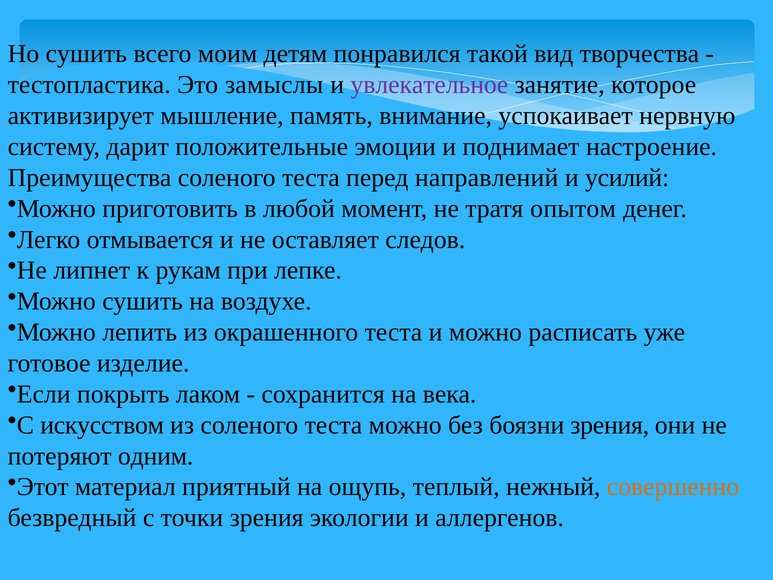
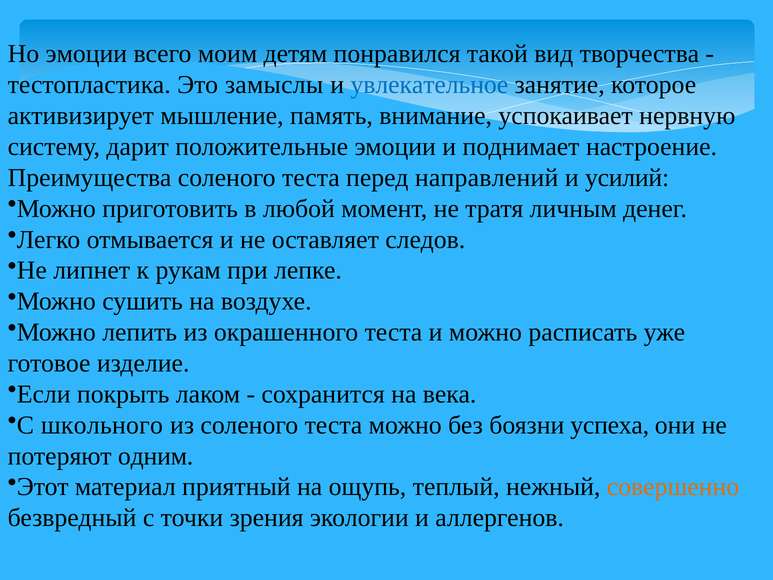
Но сушить: сушить -> эмоции
увлекательное colour: purple -> blue
опытом: опытом -> личным
искусством: искусством -> школьного
боязни зрения: зрения -> успеха
